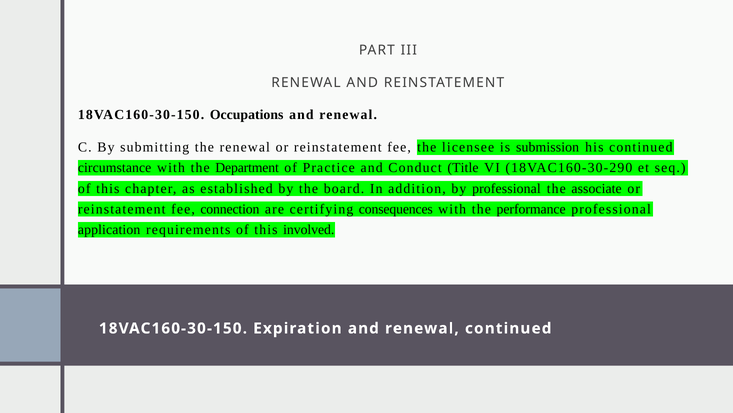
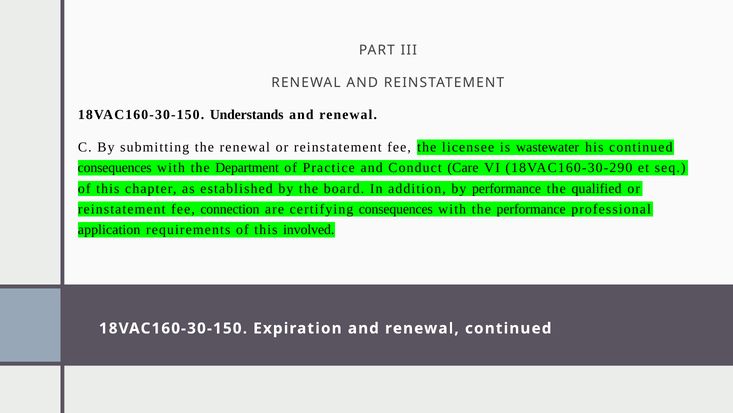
Occupations: Occupations -> Understands
submission: submission -> wastewater
circumstance at (115, 168): circumstance -> consequences
Title: Title -> Care
by professional: professional -> performance
associate: associate -> qualified
